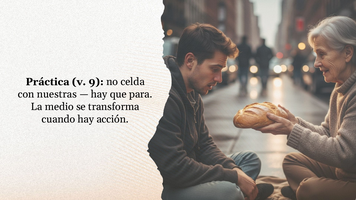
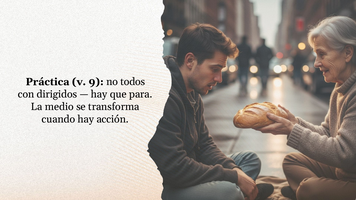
celda: celda -> todos
nuestras: nuestras -> dirigidos
